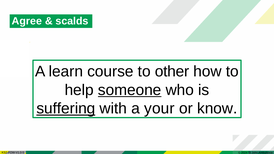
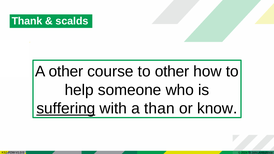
Agree: Agree -> Thank
A learn: learn -> other
someone underline: present -> none
your: your -> than
